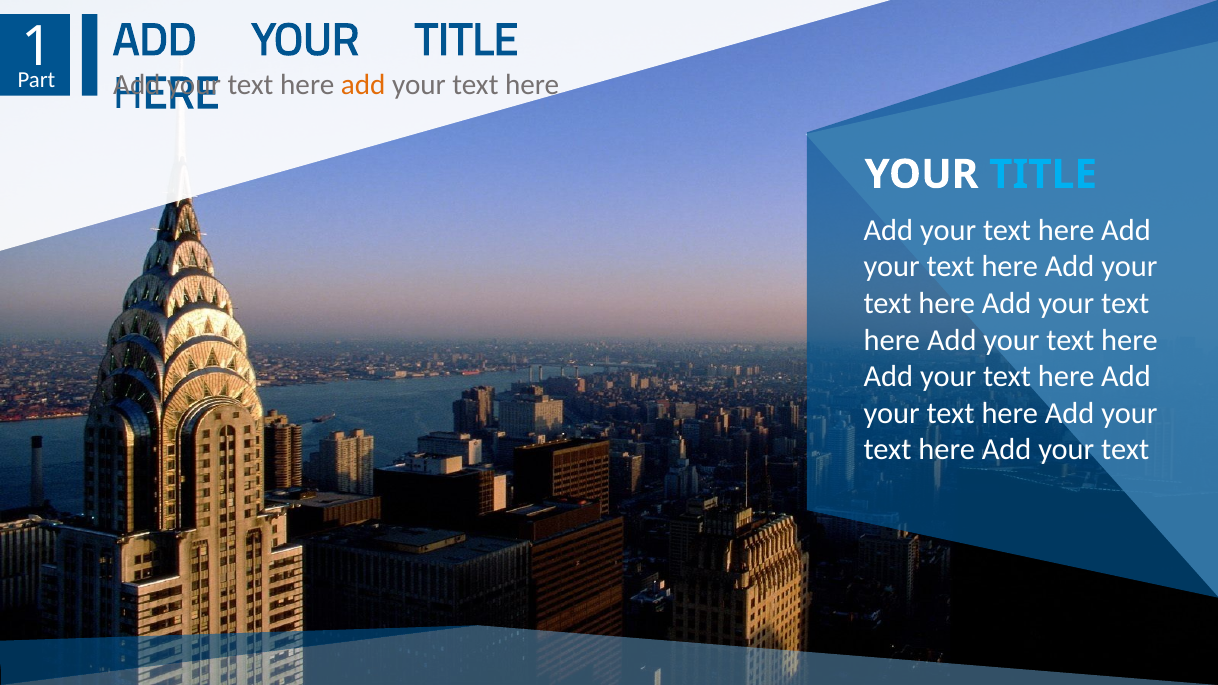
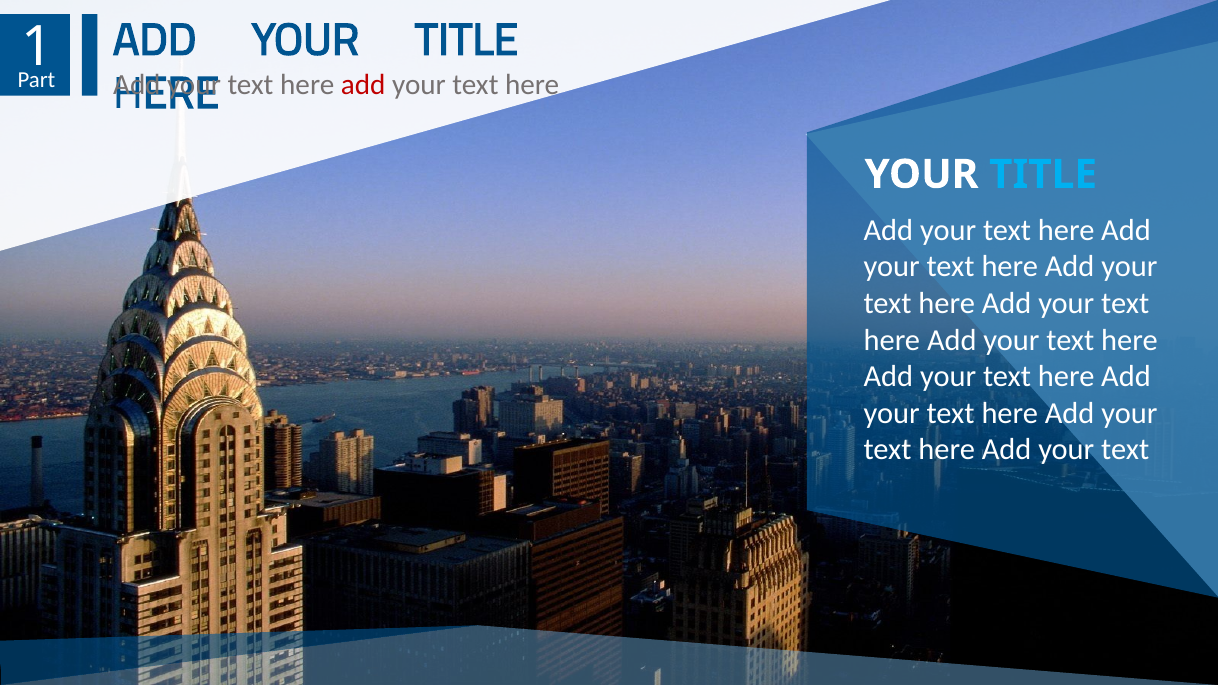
add at (363, 85) colour: orange -> red
